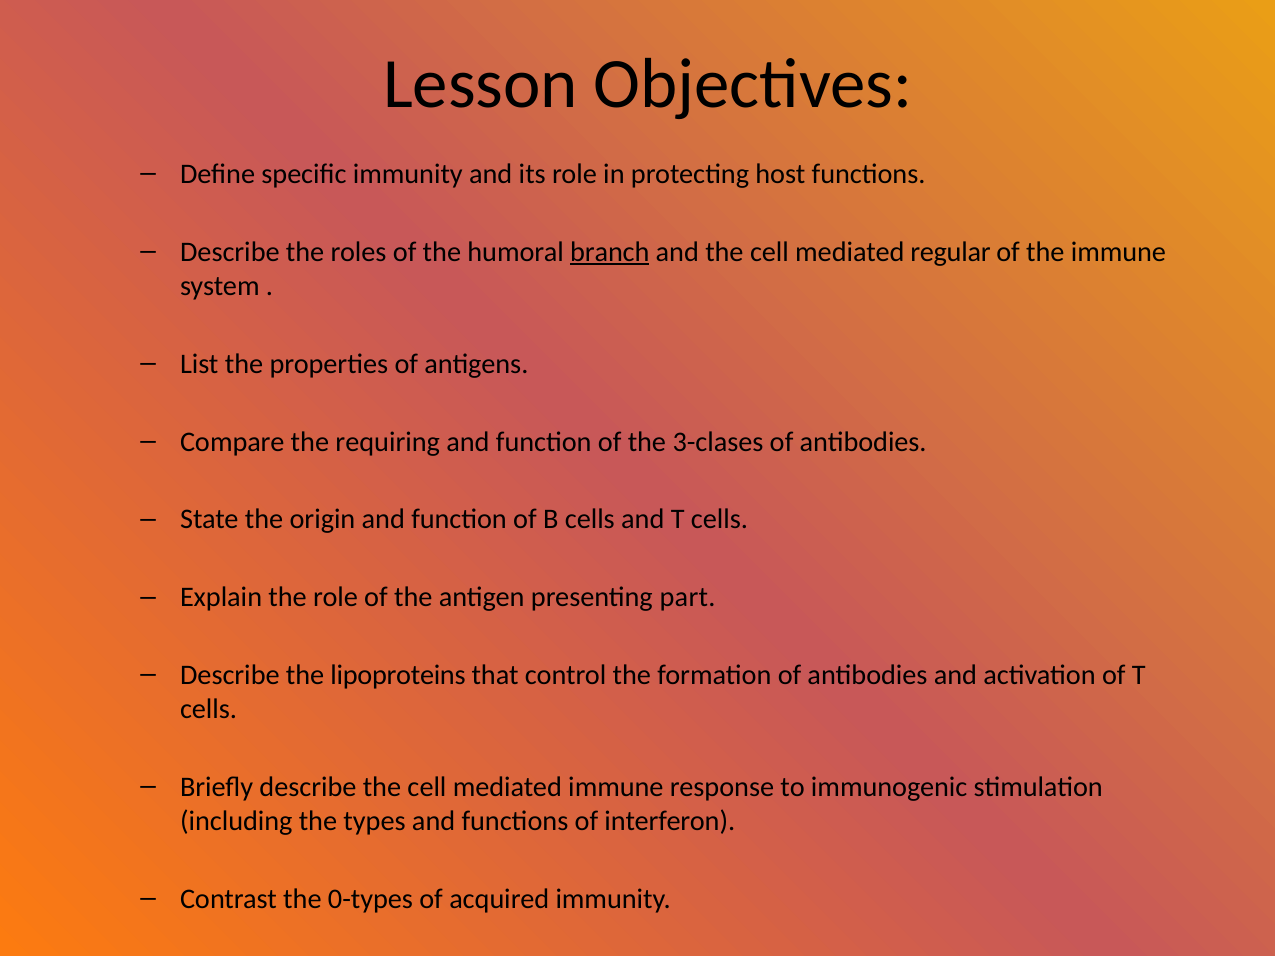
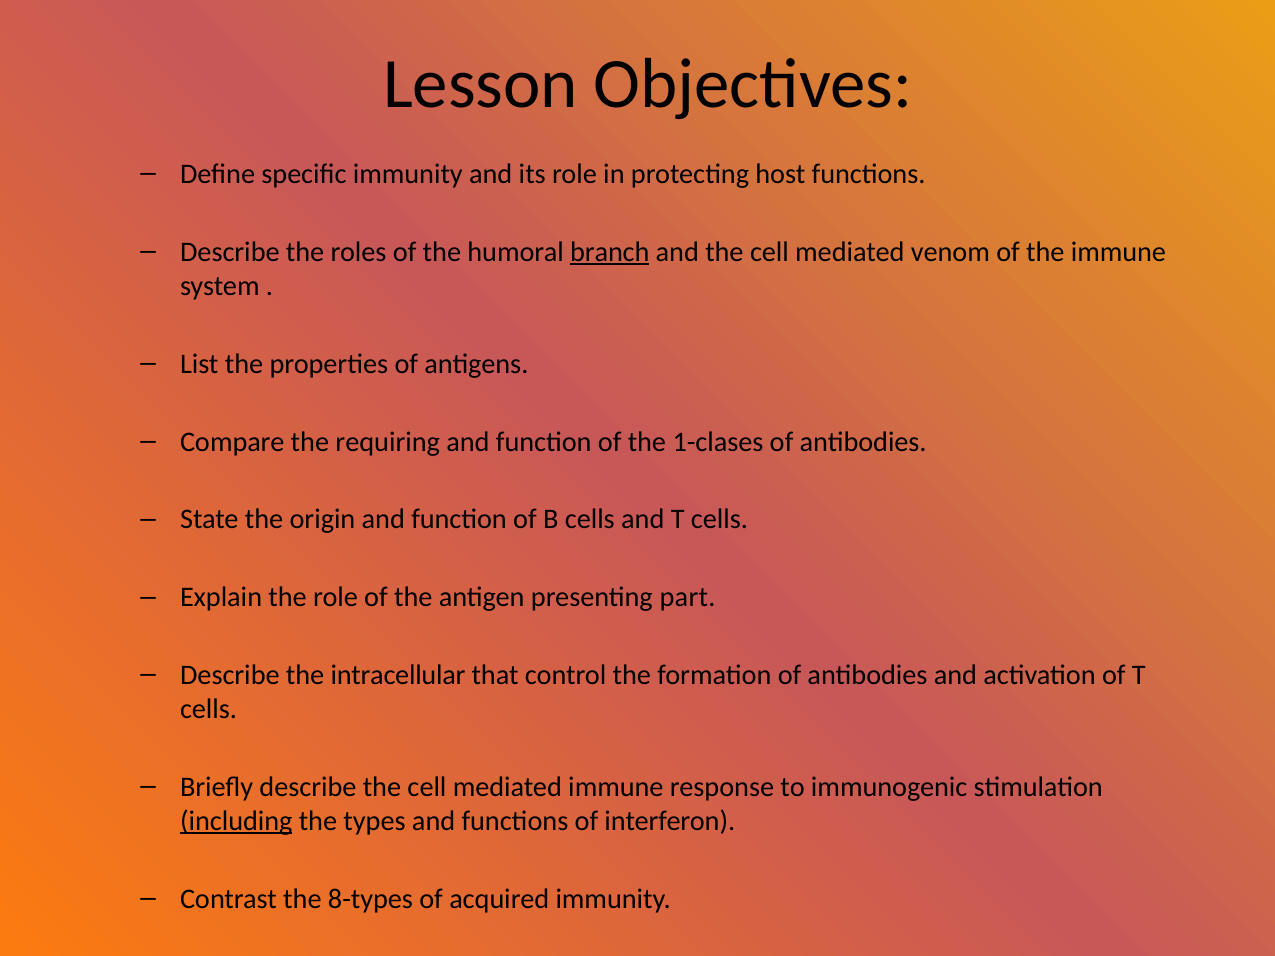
regular: regular -> venom
3-clases: 3-clases -> 1-clases
lipoproteins: lipoproteins -> intracellular
including underline: none -> present
0-types: 0-types -> 8-types
